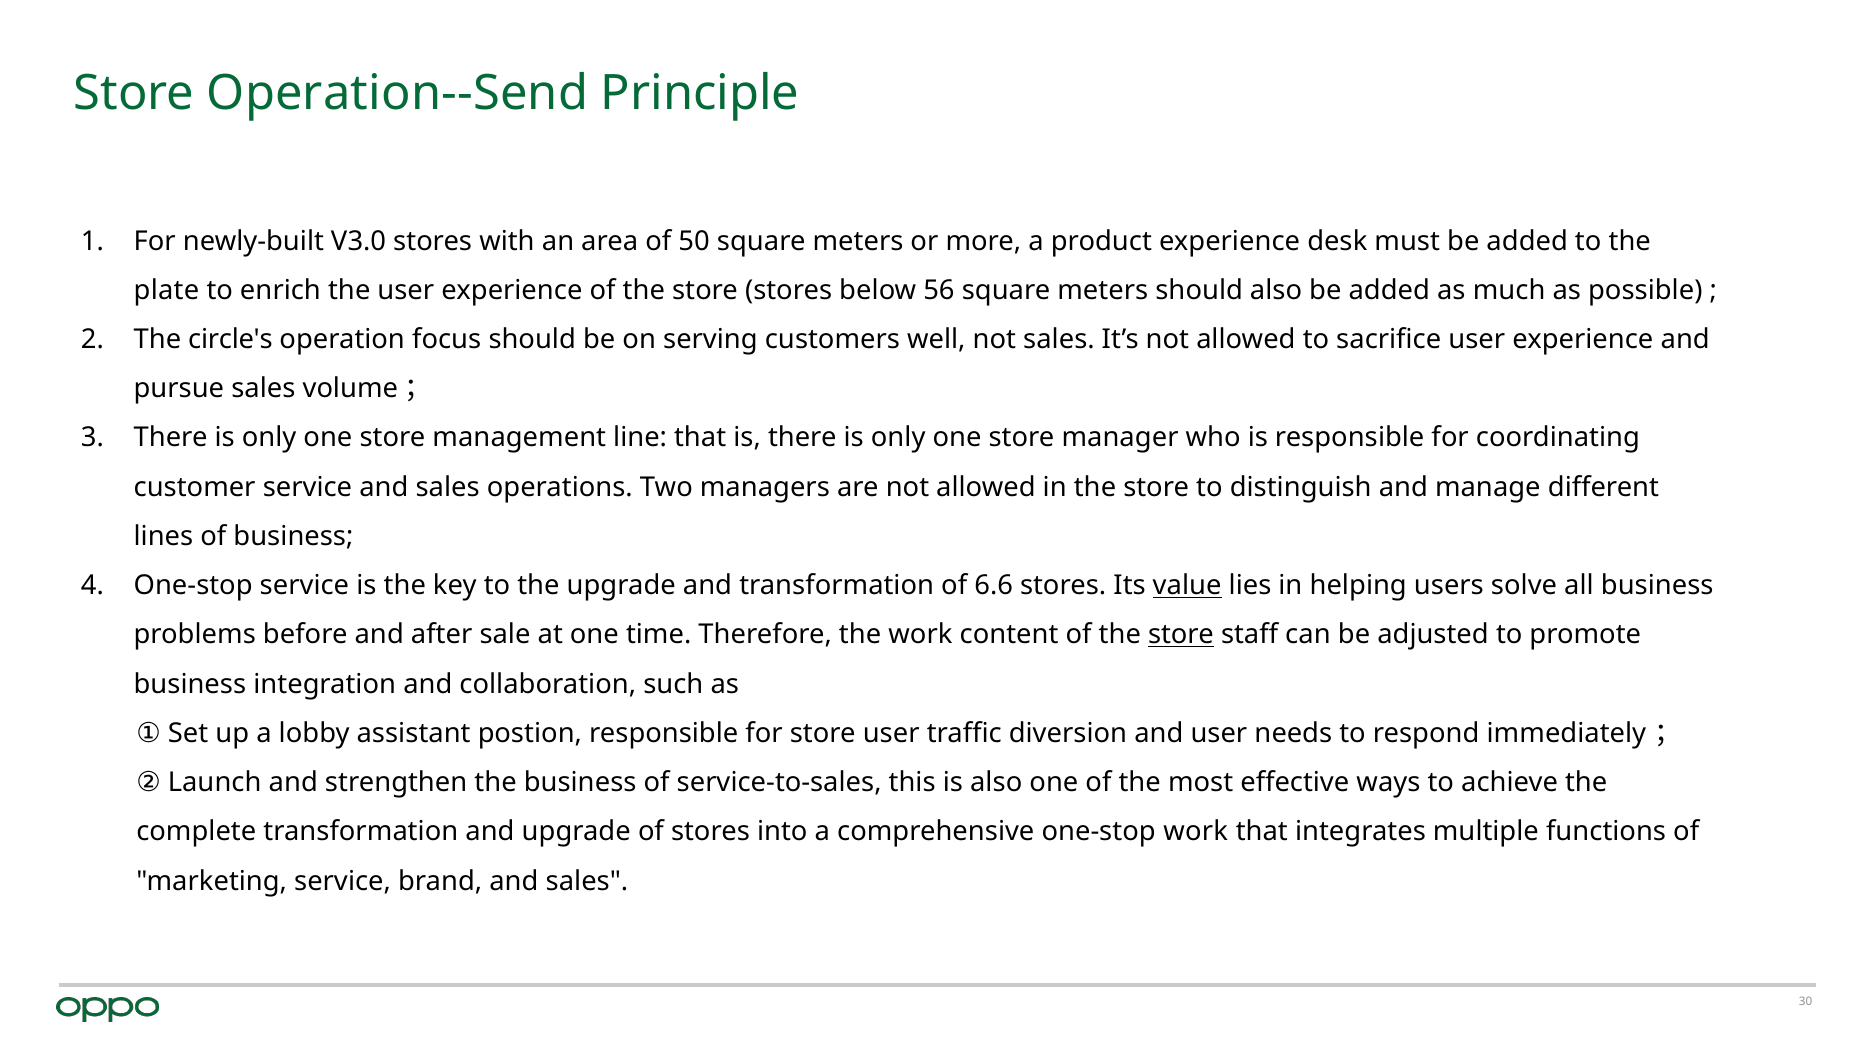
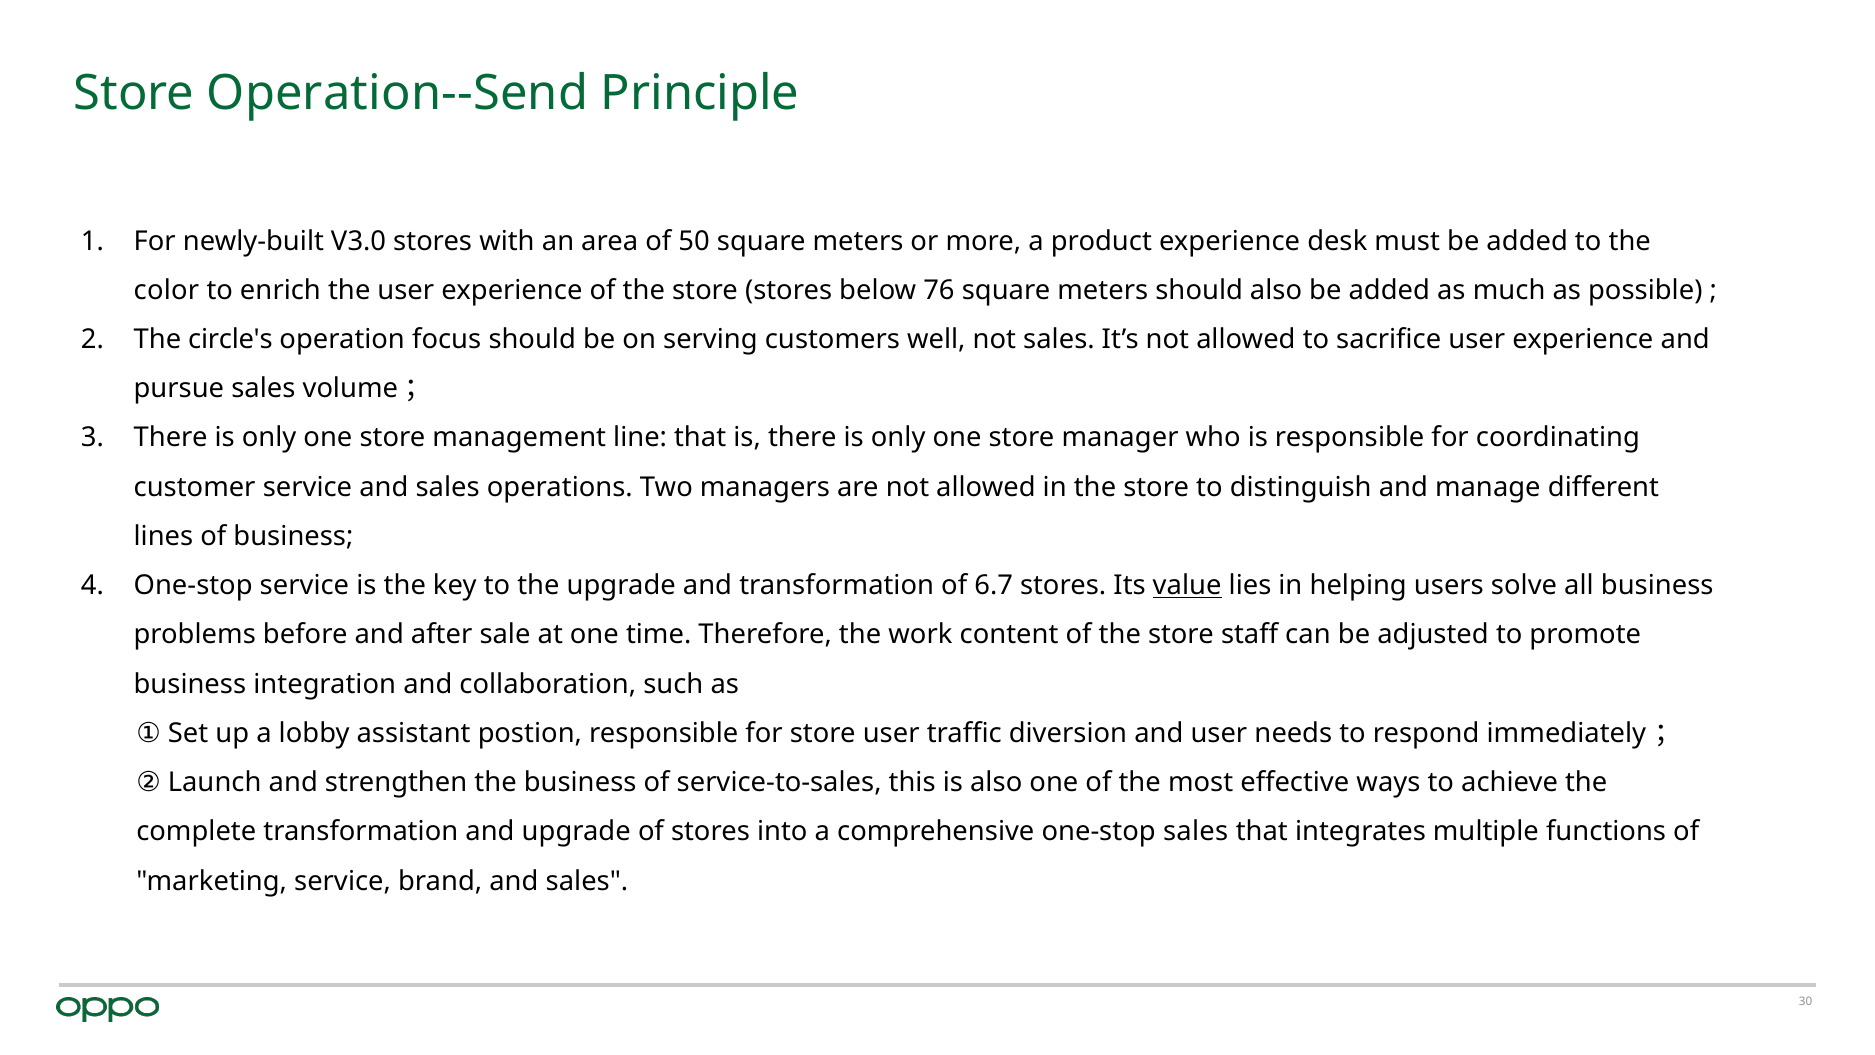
plate: plate -> color
56: 56 -> 76
6.6: 6.6 -> 6.7
store at (1181, 635) underline: present -> none
one-stop work: work -> sales
